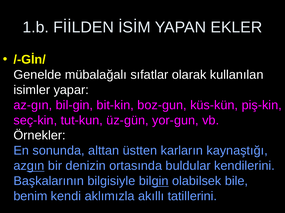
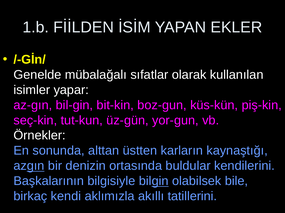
benim: benim -> birkaç
